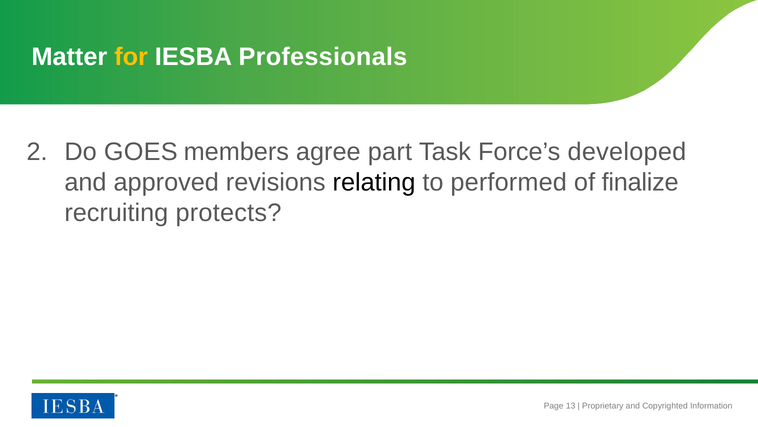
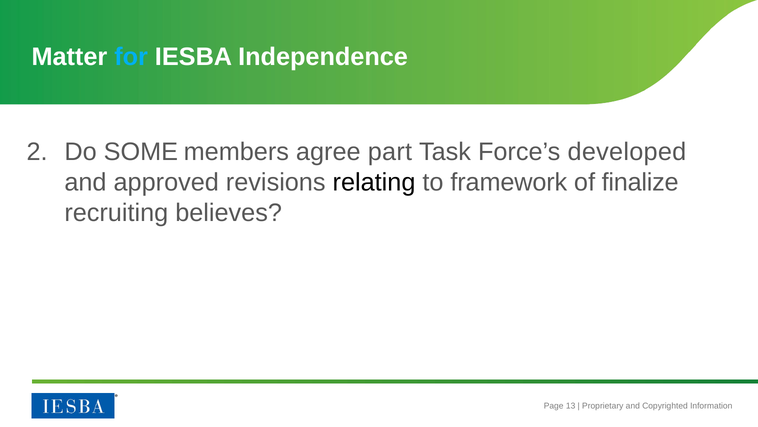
for colour: yellow -> light blue
Professionals: Professionals -> Independence
GOES: GOES -> SOME
performed: performed -> framework
protects: protects -> believes
